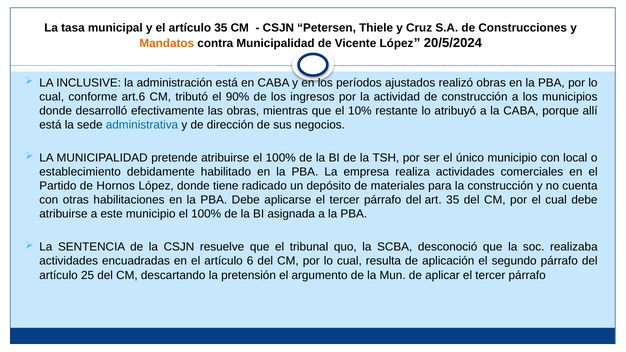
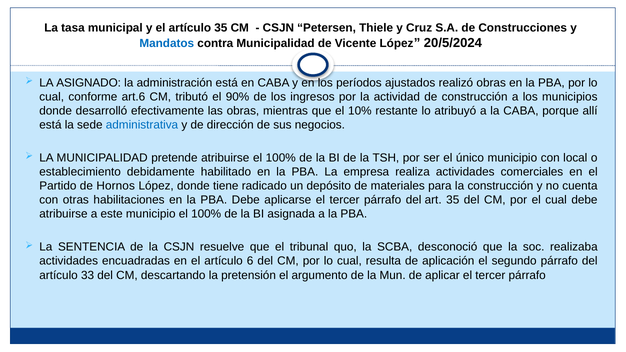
Mandatos colour: orange -> blue
INCLUSIVE: INCLUSIVE -> ASIGNADO
25: 25 -> 33
